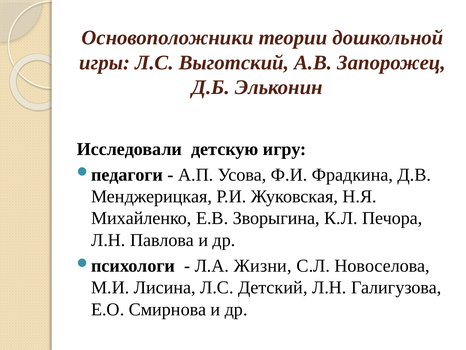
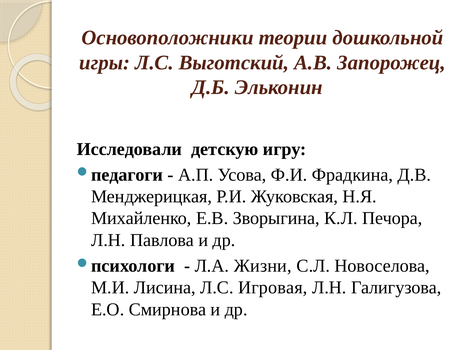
Детский: Детский -> Игровая
